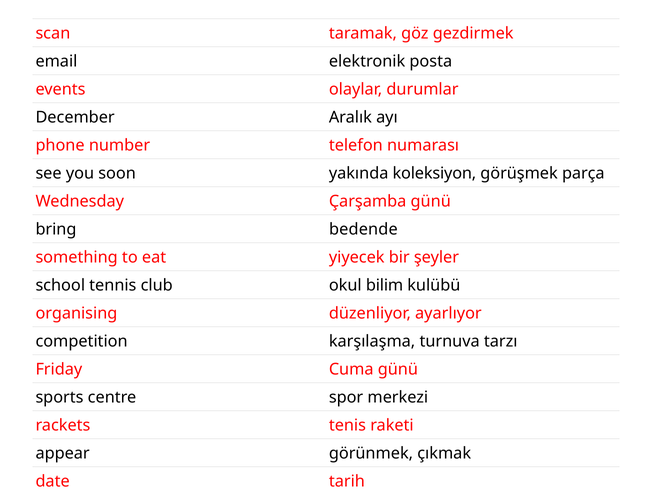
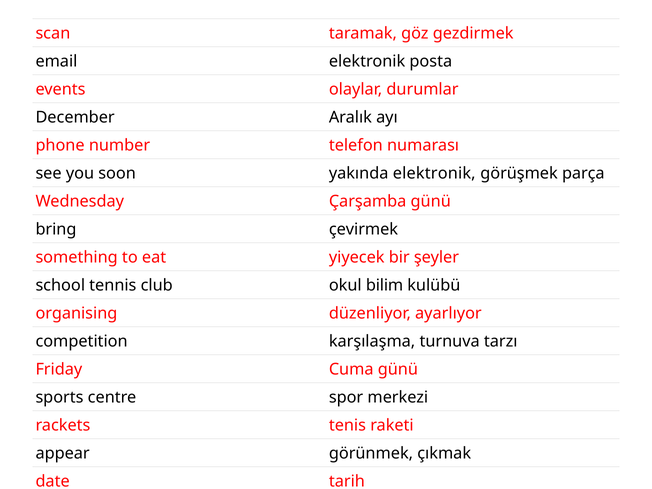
yakında koleksiyon: koleksiyon -> elektronik
bedende: bedende -> çevirmek
